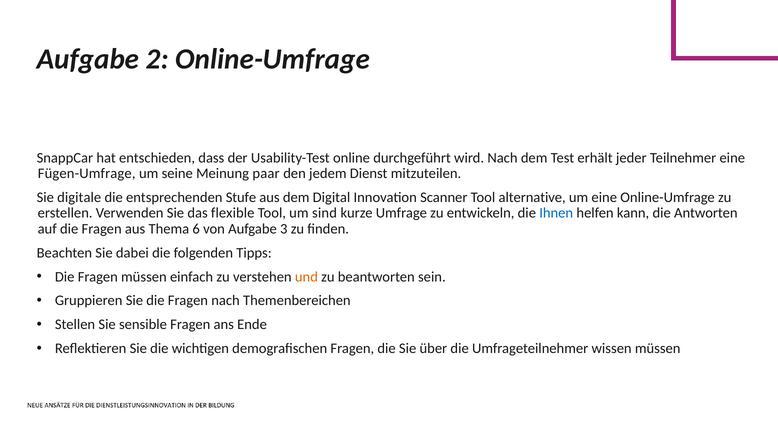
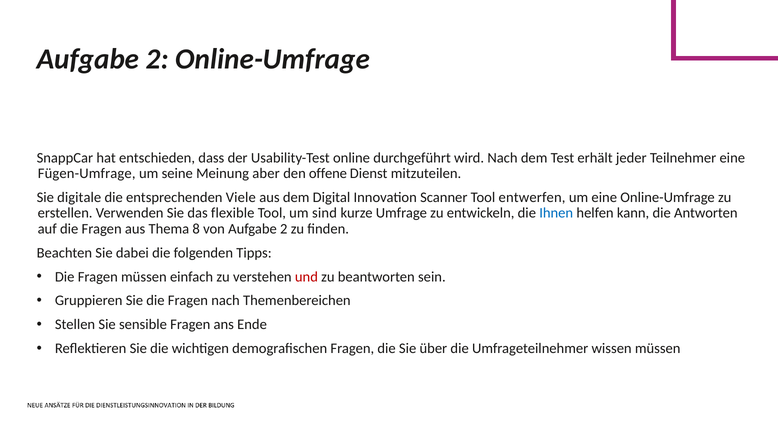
paar: paar -> aber
jedem: jedem -> offene
Stufe: Stufe -> Viele
alternative: alternative -> entwerfen
6: 6 -> 8
von Aufgabe 3: 3 -> 2
und colour: orange -> red
